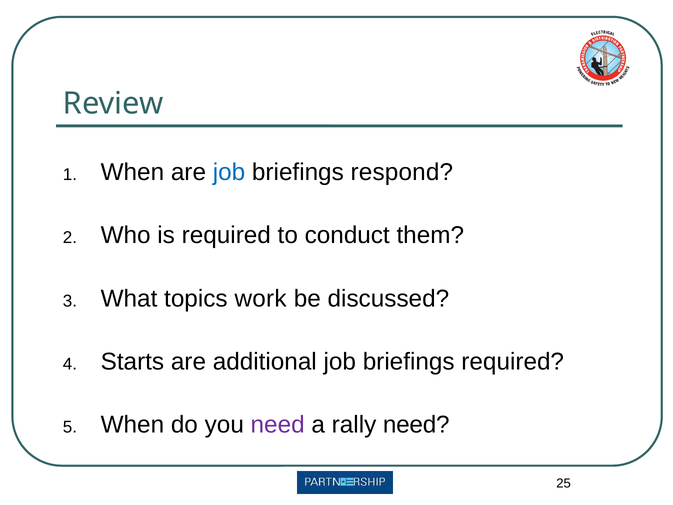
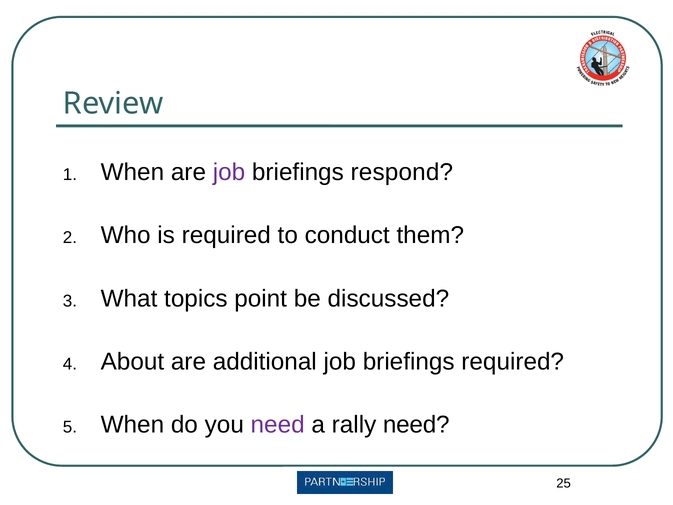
job at (229, 172) colour: blue -> purple
work: work -> point
Starts: Starts -> About
